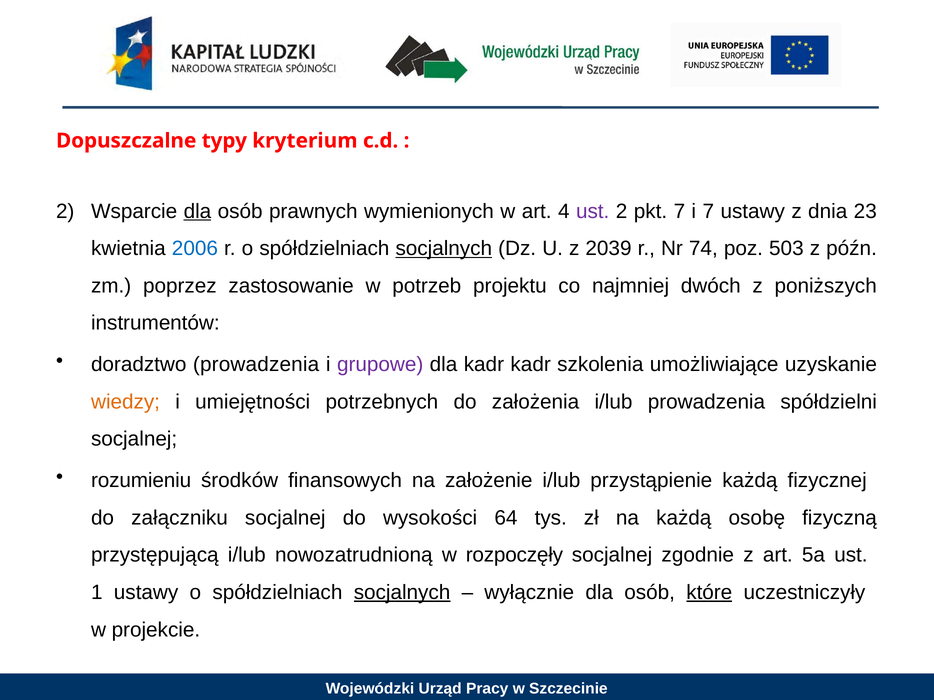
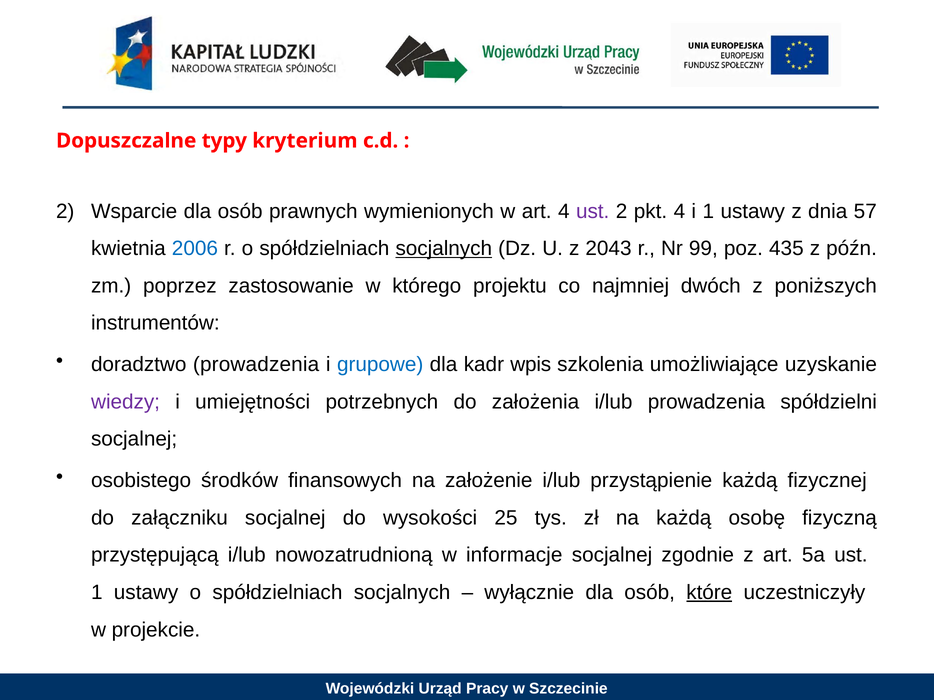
dla at (197, 211) underline: present -> none
pkt 7: 7 -> 4
i 7: 7 -> 1
23: 23 -> 57
2039: 2039 -> 2043
74: 74 -> 99
503: 503 -> 435
potrzeb: potrzeb -> którego
grupowe colour: purple -> blue
kadr kadr: kadr -> wpis
wiedzy colour: orange -> purple
rozumieniu: rozumieniu -> osobistego
64: 64 -> 25
rozpoczęły: rozpoczęły -> informacje
socjalnych at (402, 593) underline: present -> none
